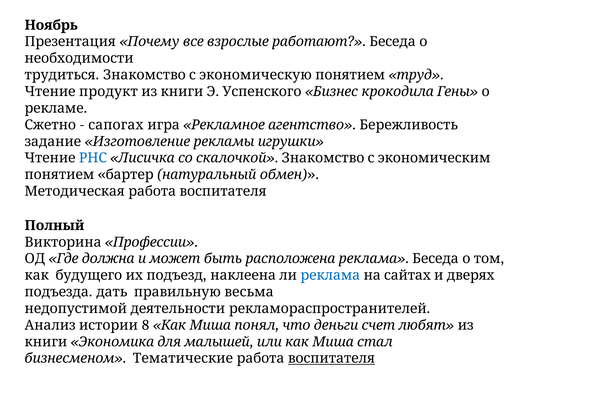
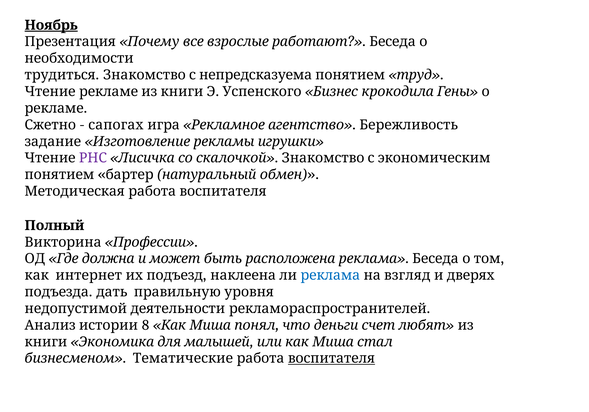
Ноябрь underline: none -> present
экономическую: экономическую -> непредсказуема
Чтение продукт: продукт -> рекламе
РНС colour: blue -> purple
будущего: будущего -> интернет
сайтах: сайтах -> взгляд
весьма: весьма -> уровня
